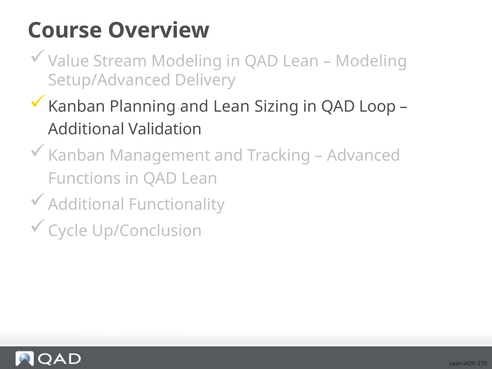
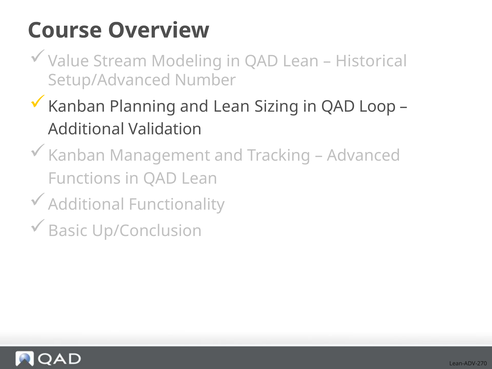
Modeling at (371, 61): Modeling -> Historical
Delivery: Delivery -> Number
Cycle: Cycle -> Basic
